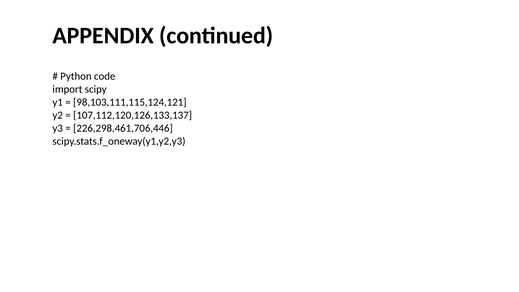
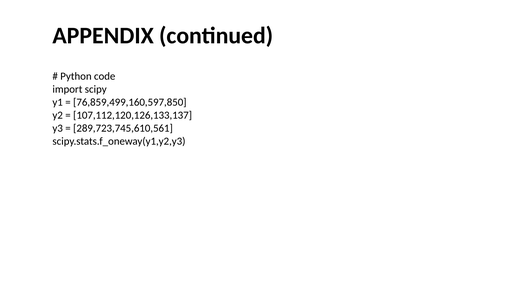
98,103,111,115,124,121: 98,103,111,115,124,121 -> 76,859,499,160,597,850
226,298,461,706,446: 226,298,461,706,446 -> 289,723,745,610,561
